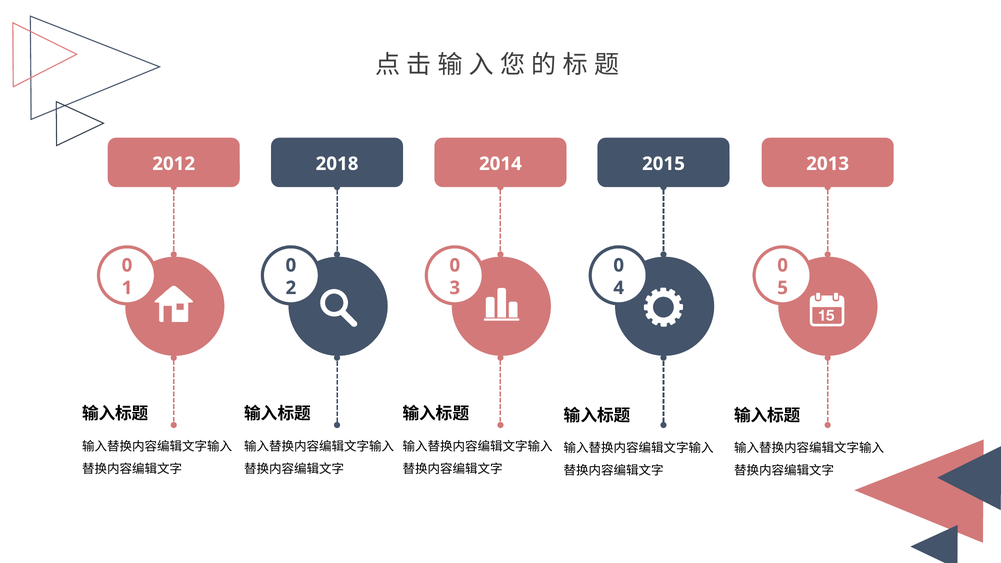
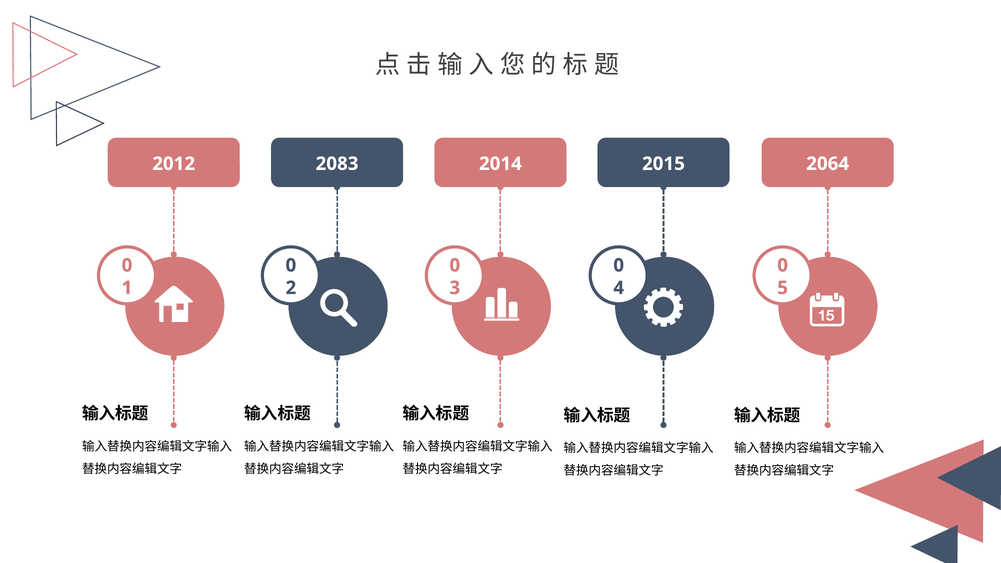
2018: 2018 -> 2083
2013: 2013 -> 2064
